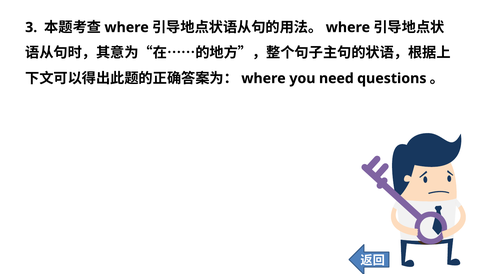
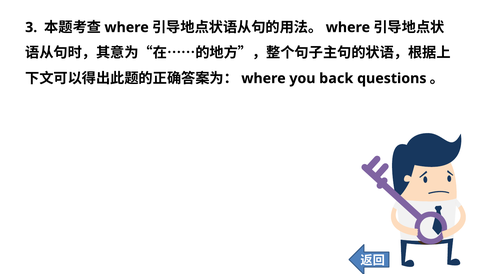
need: need -> back
